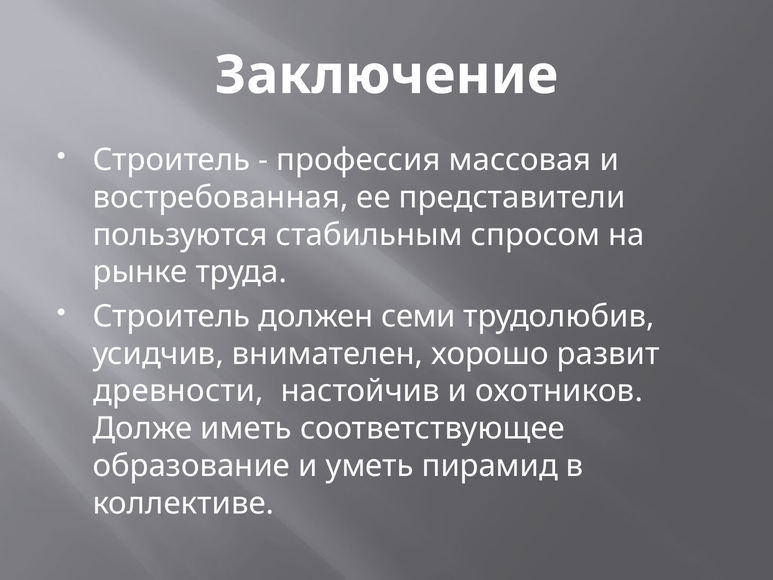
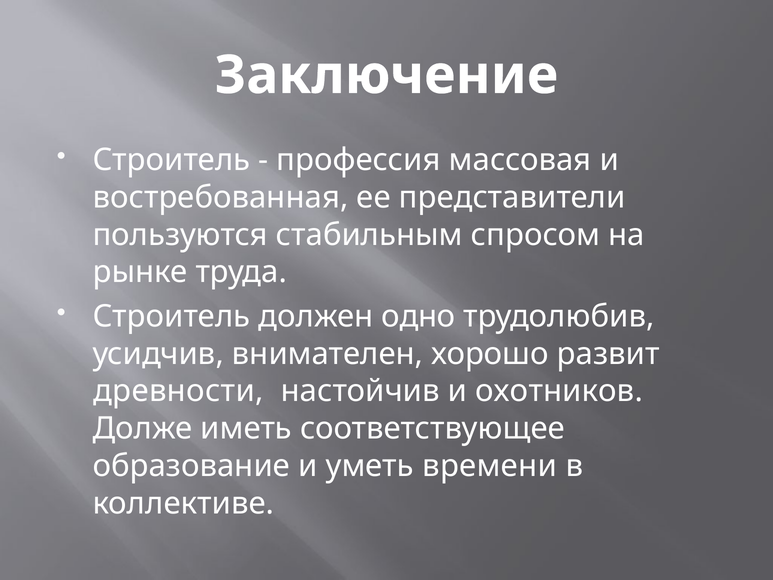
семи: семи -> одно
пирамид: пирамид -> времени
